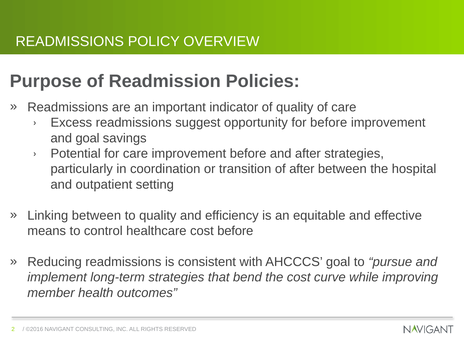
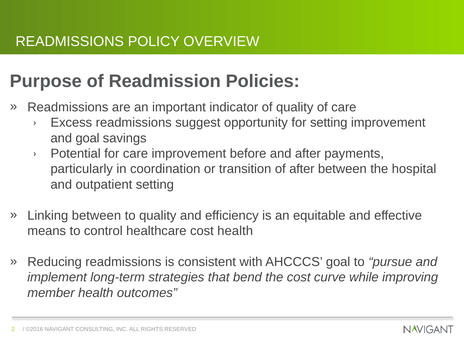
for before: before -> setting
after strategies: strategies -> payments
cost before: before -> health
